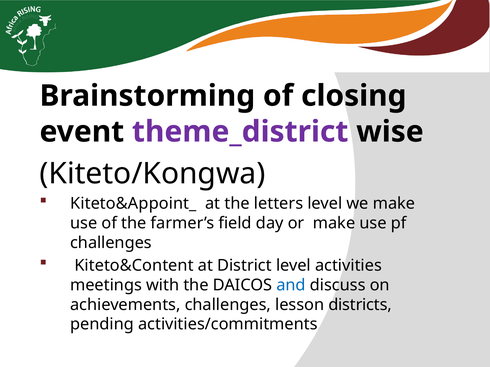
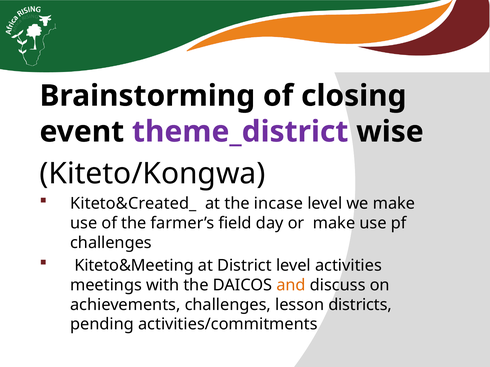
Kiteto&Appoint_: Kiteto&Appoint_ -> Kiteto&Created_
letters: letters -> incase
Kiteto&Content: Kiteto&Content -> Kiteto&Meeting
and colour: blue -> orange
